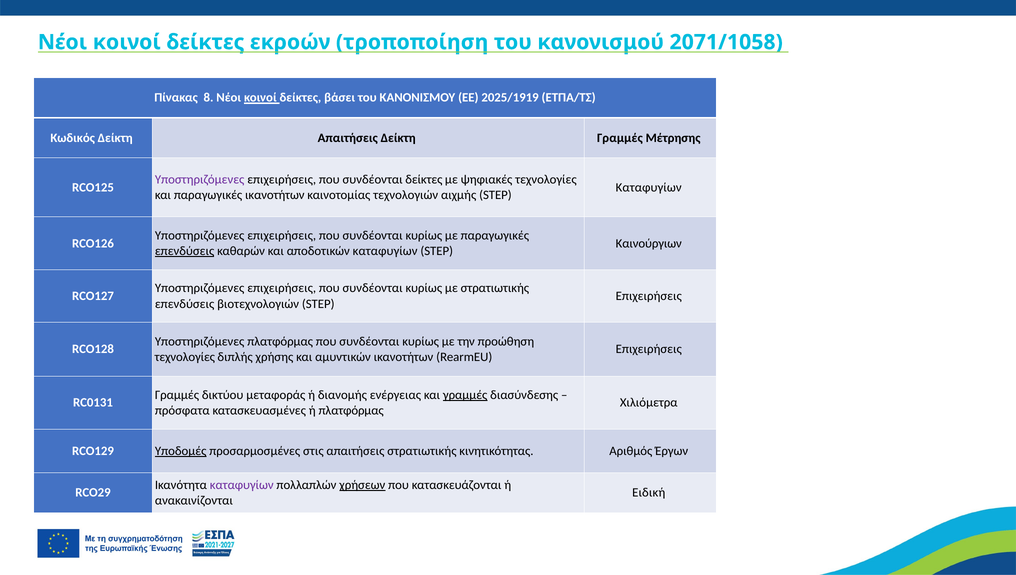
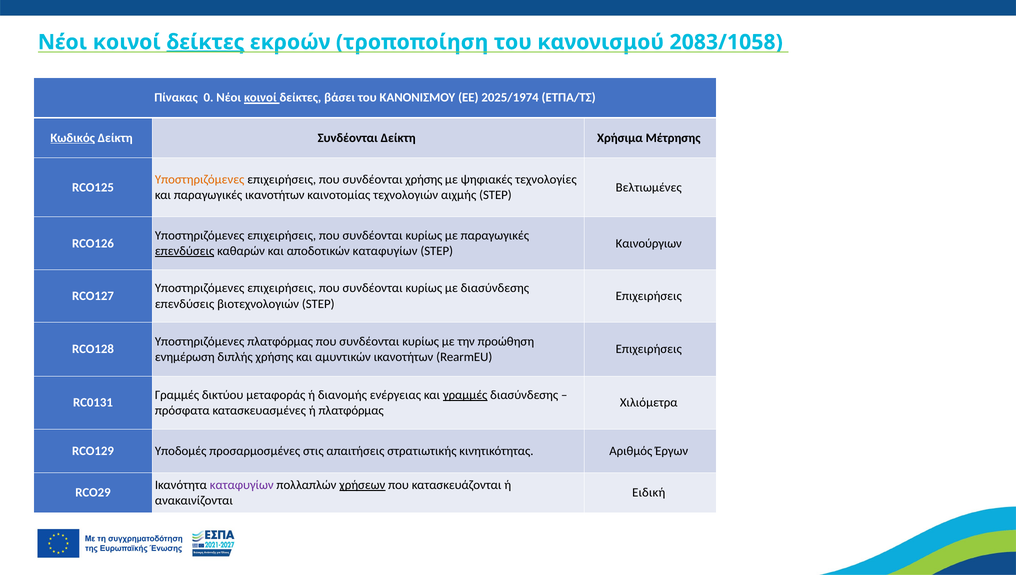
δείκτες at (205, 42) underline: none -> present
2071/1058: 2071/1058 -> 2083/1058
8: 8 -> 0
2025/1919: 2025/1919 -> 2025/1974
Κωδικός underline: none -> present
Δείκτη Απαιτήσεις: Απαιτήσεις -> Συνδέονται
Δείκτη Γραμμές: Γραμμές -> Χρήσιμα
Υποστηριζόμενες at (200, 179) colour: purple -> orange
συνδέονται δείκτες: δείκτες -> χρήσης
Καταφυγίων at (649, 187): Καταφυγίων -> Βελτιωμένες
με στρατιωτικής: στρατιωτικής -> διασύνδεσης
τεχνολογίες at (185, 357): τεχνολογίες -> ενημέρωση
Υποδομές underline: present -> none
